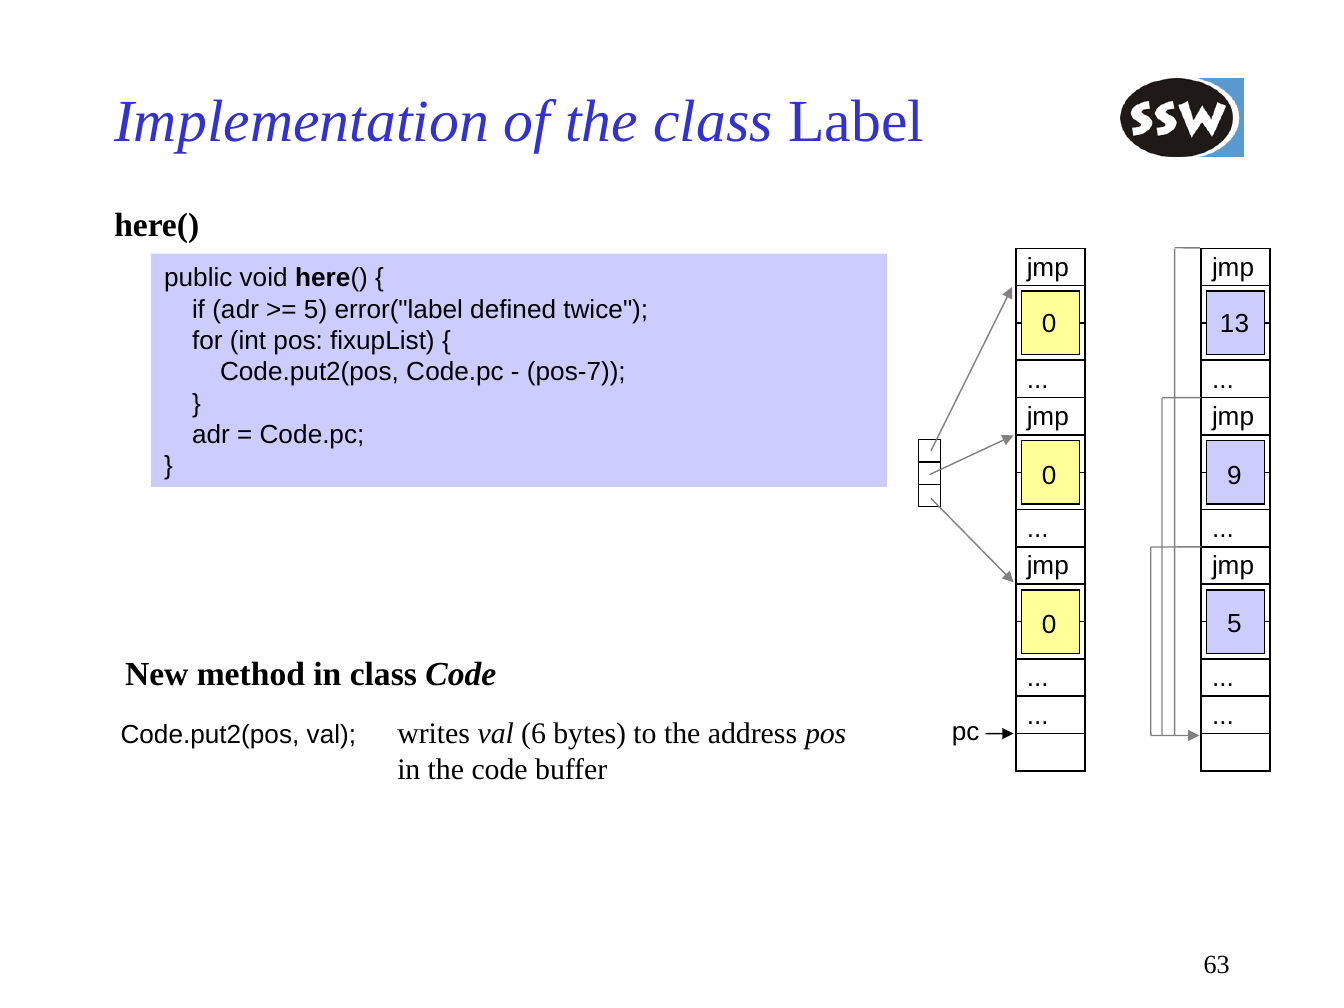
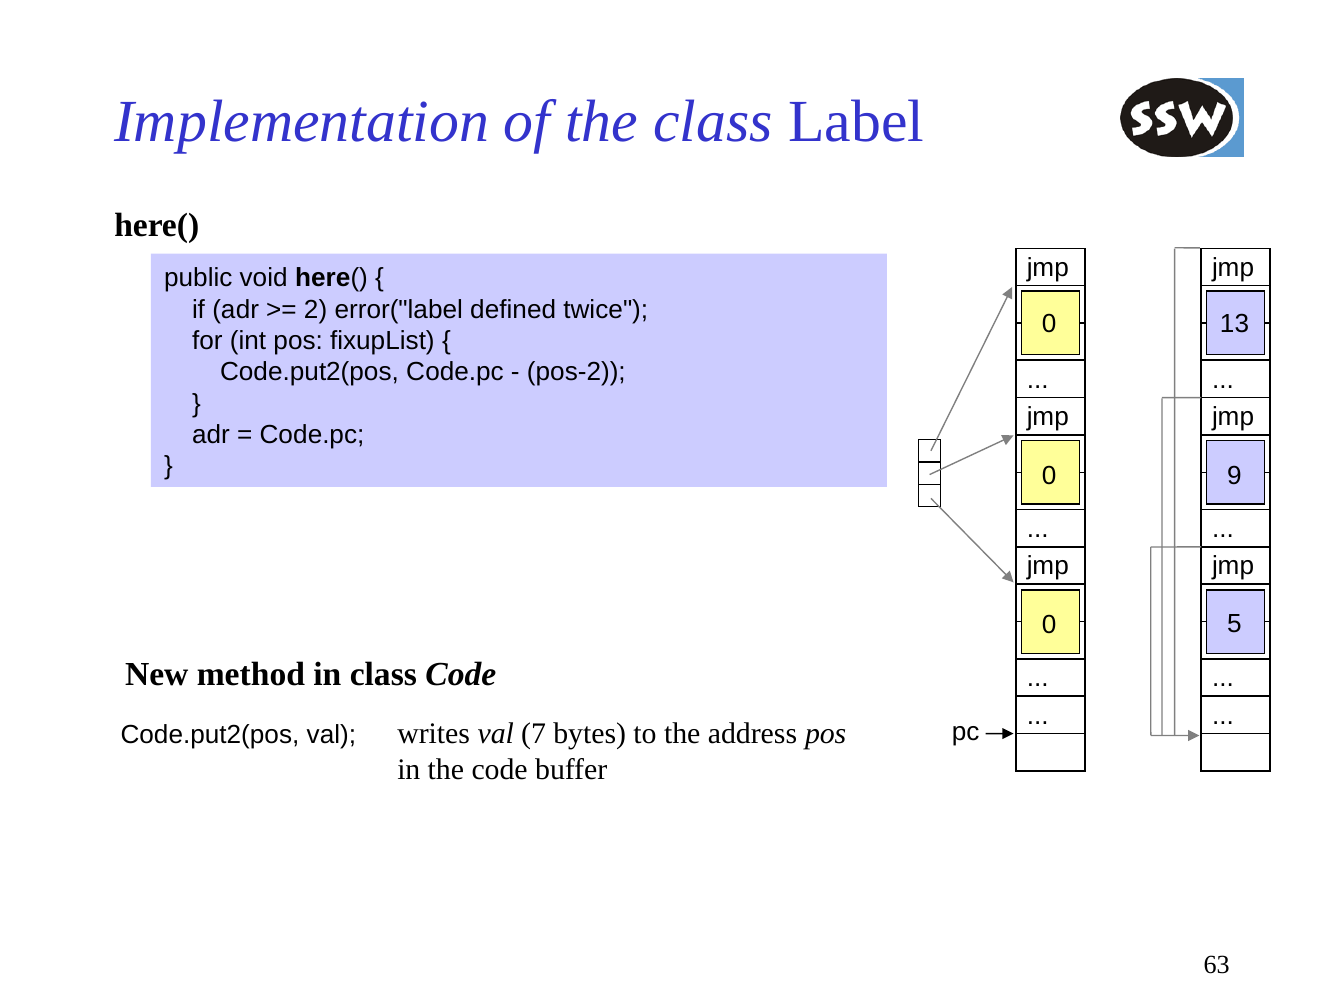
5 at (316, 309): 5 -> 2
pos-7: pos-7 -> pos-2
6: 6 -> 7
